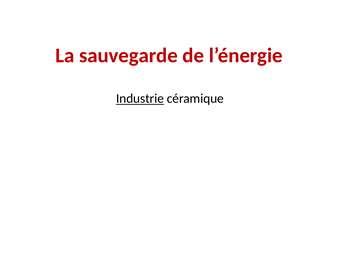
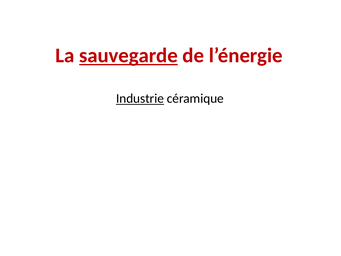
sauvegarde underline: none -> present
